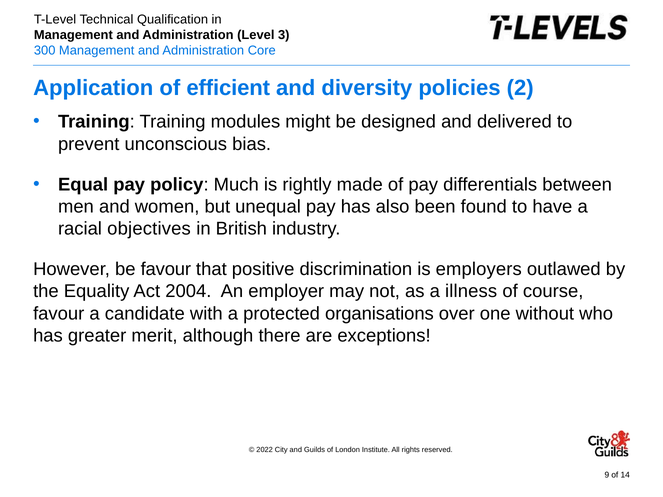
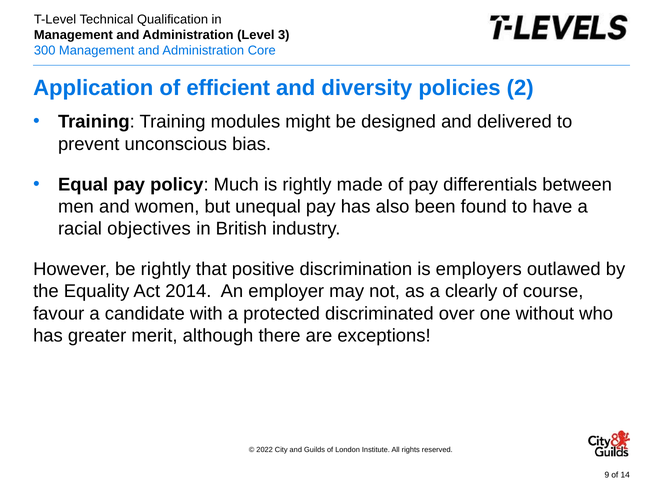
be favour: favour -> rightly
2004: 2004 -> 2014
illness: illness -> clearly
organisations: organisations -> discriminated
